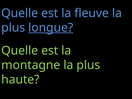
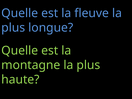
longue underline: present -> none
